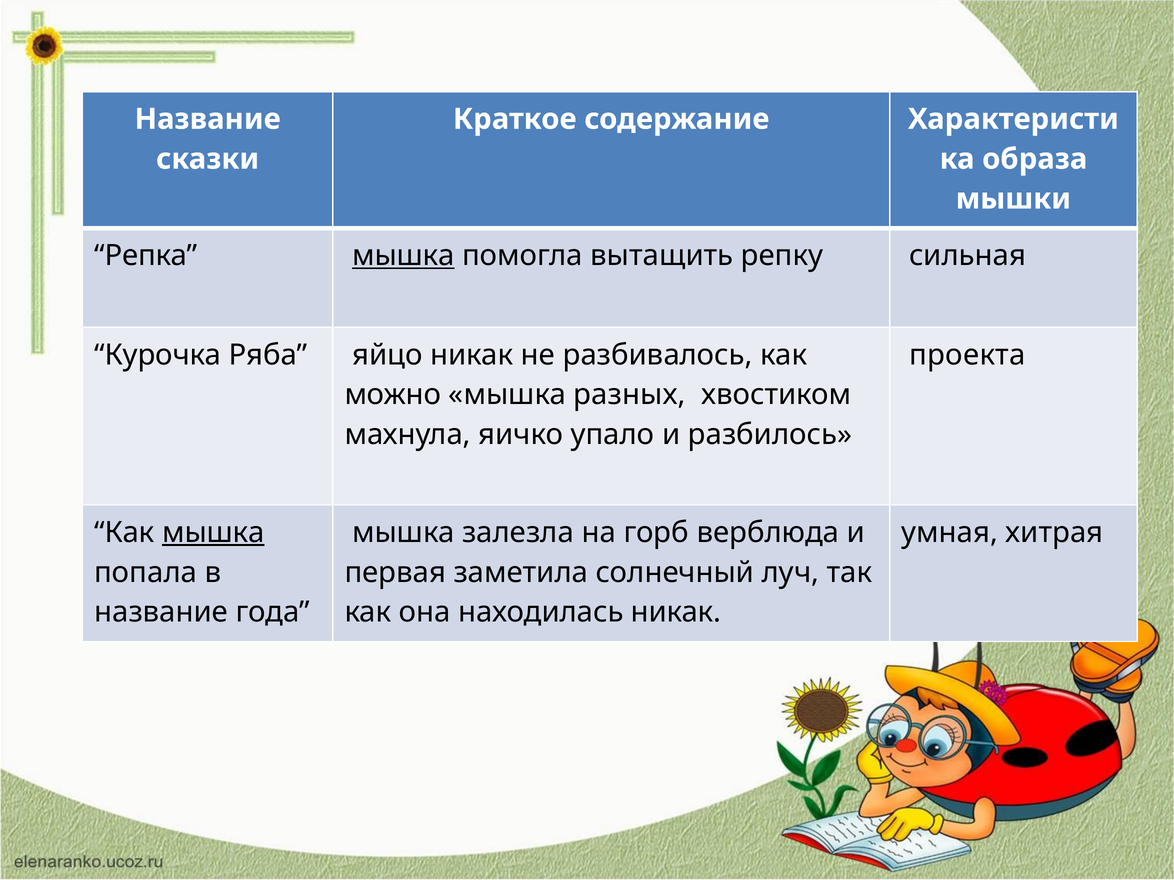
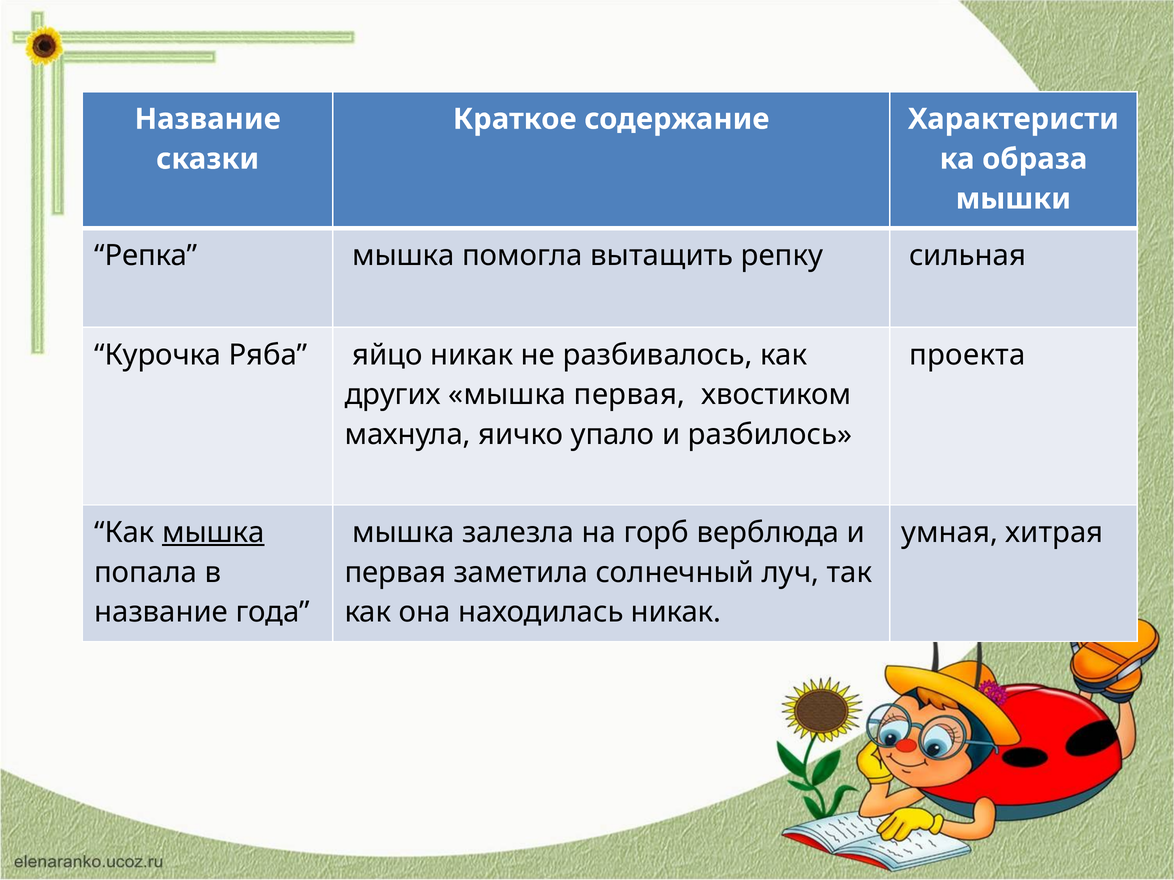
мышка at (403, 256) underline: present -> none
можно: можно -> других
мышка разных: разных -> первая
